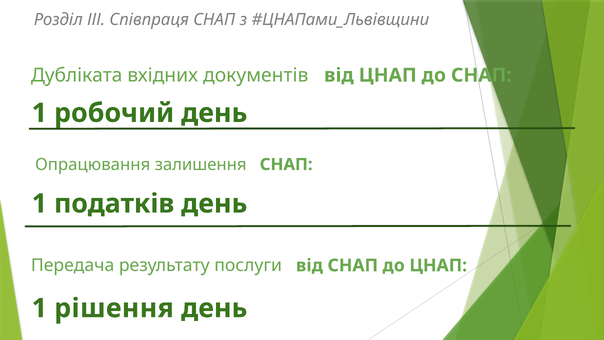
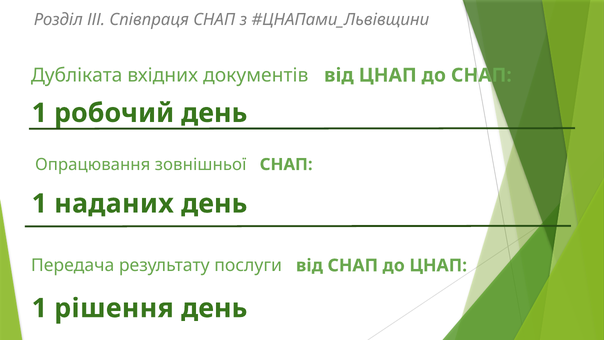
залишення: залишення -> зовнішньої
податків: податків -> наданих
